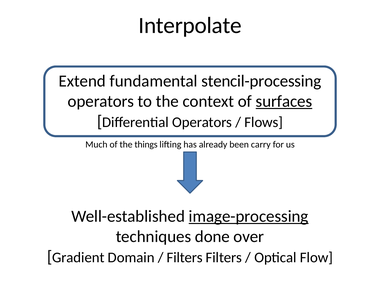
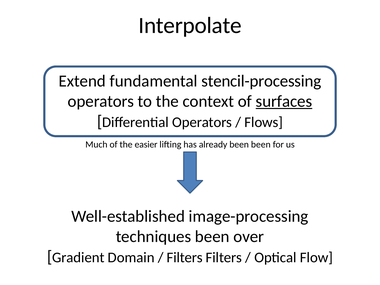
things: things -> easier
been carry: carry -> been
image-processing underline: present -> none
techniques done: done -> been
